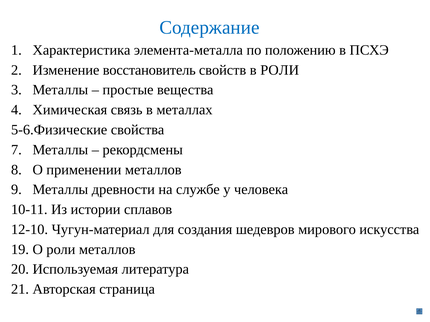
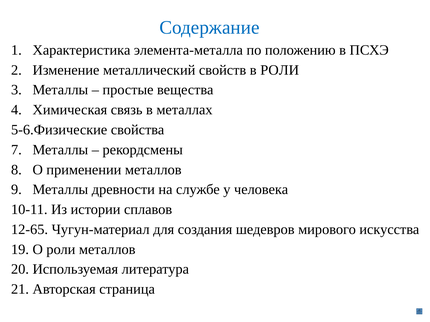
восстановитель: восстановитель -> металлический
12-10: 12-10 -> 12-65
